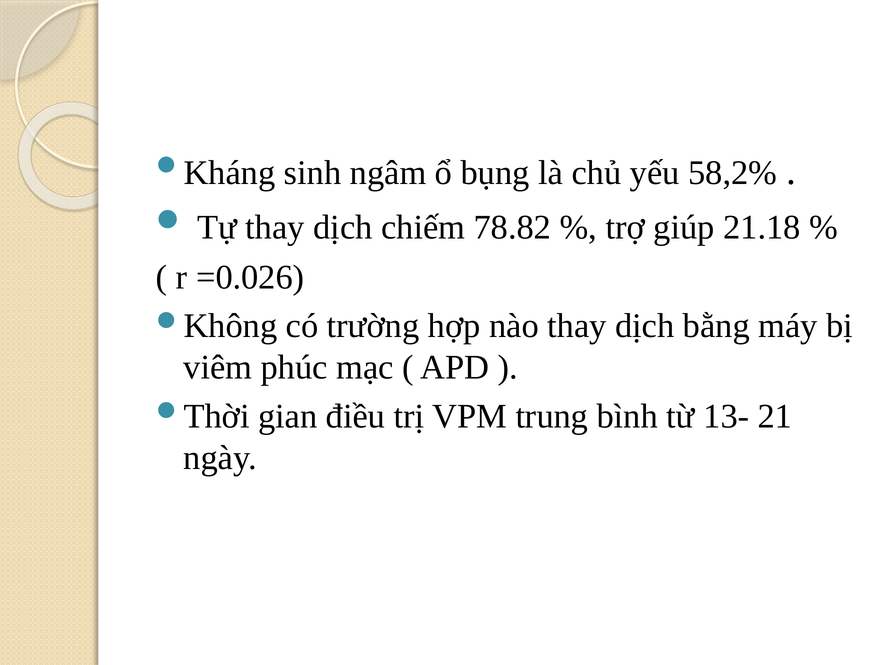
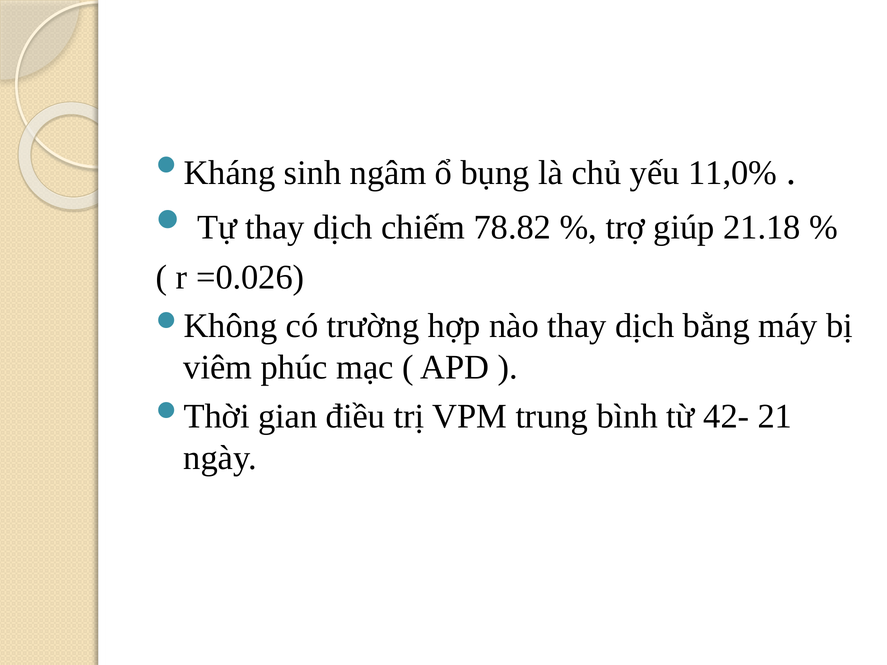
58,2%: 58,2% -> 11,0%
13-: 13- -> 42-
